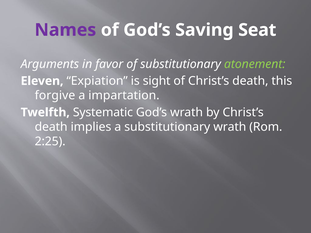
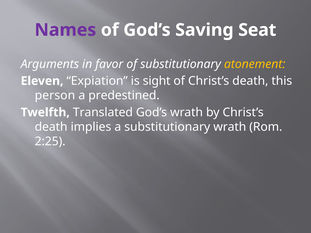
atonement colour: light green -> yellow
forgive: forgive -> person
impartation: impartation -> predestined
Systematic: Systematic -> Translated
